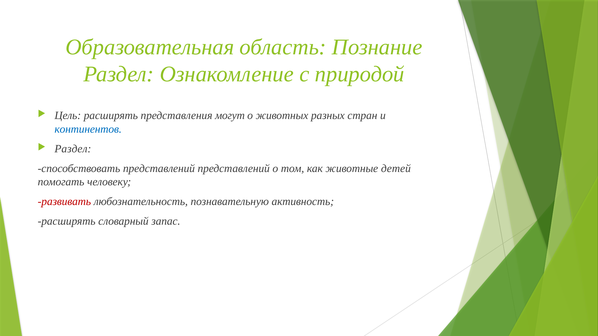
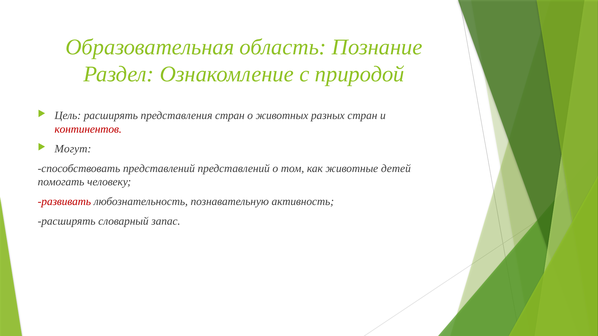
представления могут: могут -> стран
континентов colour: blue -> red
Раздел at (73, 149): Раздел -> Могут
